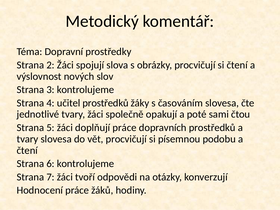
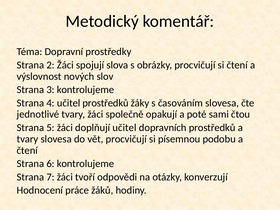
doplňují práce: práce -> učitel
